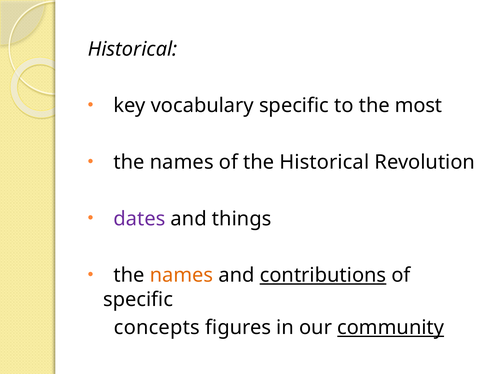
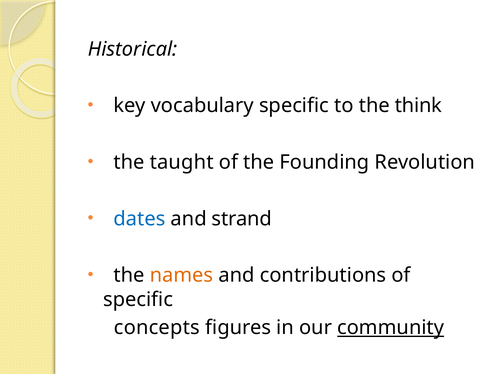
most: most -> think
names at (182, 162): names -> taught
the Historical: Historical -> Founding
dates colour: purple -> blue
things: things -> strand
contributions underline: present -> none
